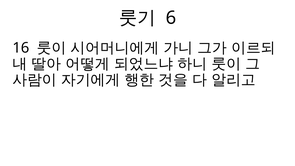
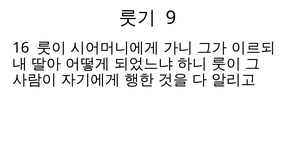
6: 6 -> 9
